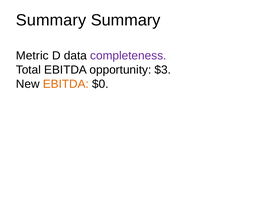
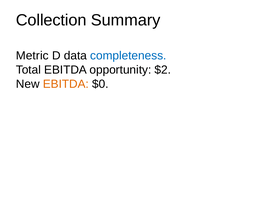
Summary at (51, 20): Summary -> Collection
completeness colour: purple -> blue
$3: $3 -> $2
